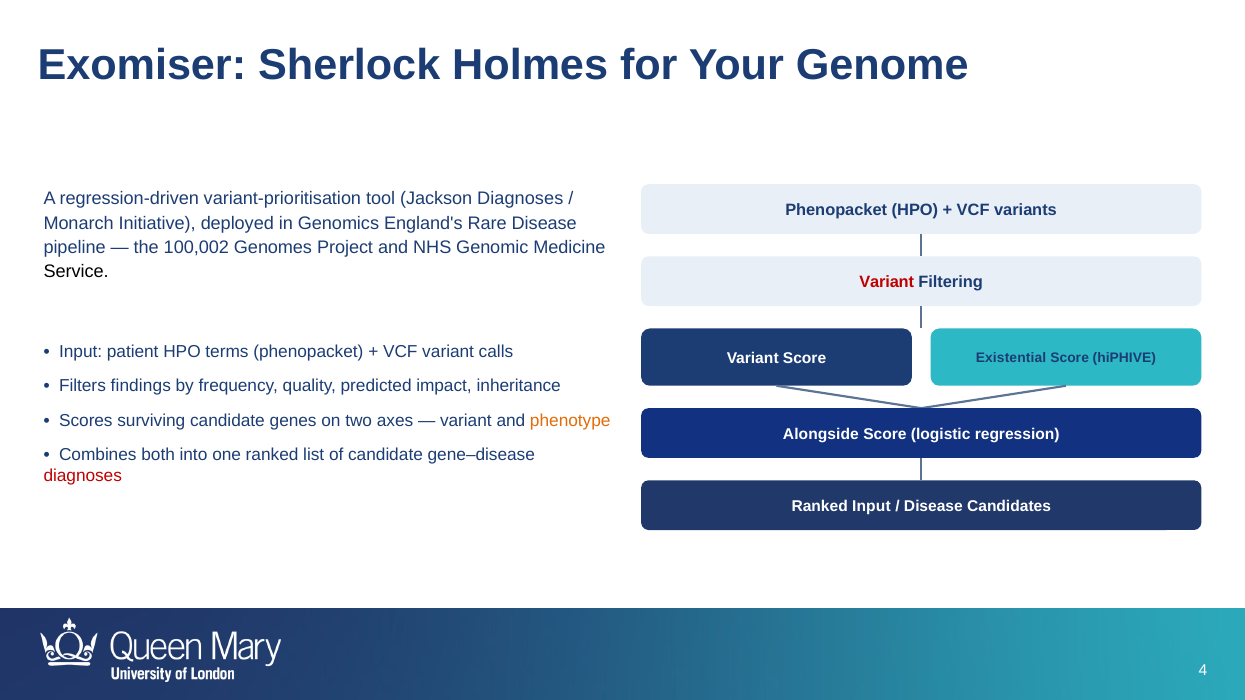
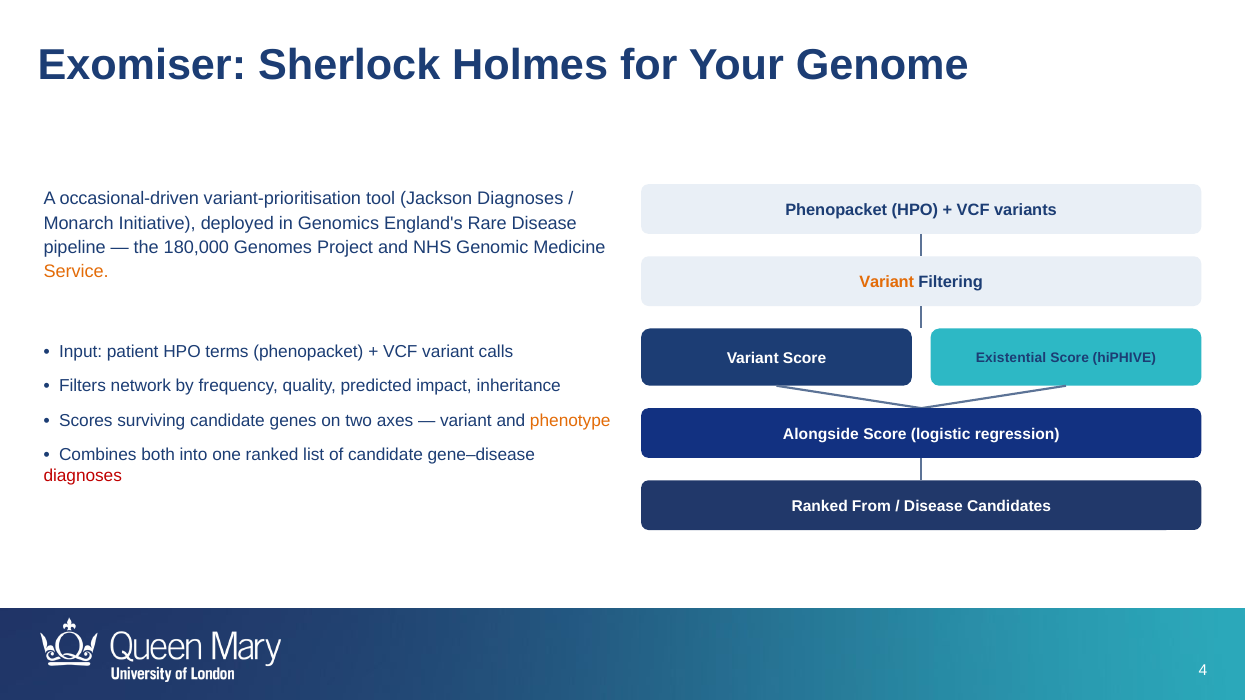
regression-driven: regression-driven -> occasional-driven
100,002: 100,002 -> 180,000
Service colour: black -> orange
Variant at (887, 282) colour: red -> orange
findings: findings -> network
Ranked Input: Input -> From
